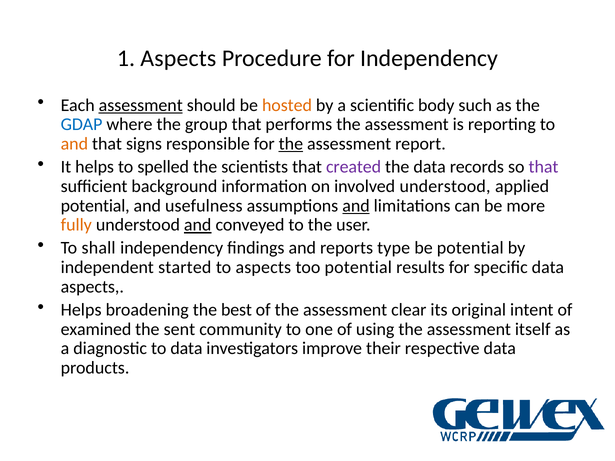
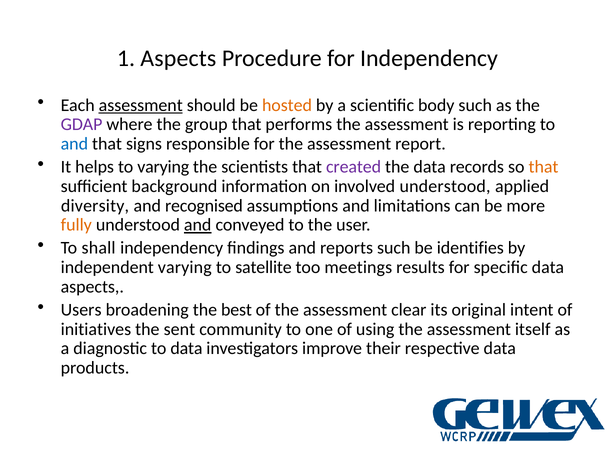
GDAP colour: blue -> purple
and at (74, 144) colour: orange -> blue
the at (291, 144) underline: present -> none
to spelled: spelled -> varying
that at (544, 167) colour: purple -> orange
potential at (95, 206): potential -> diversity
usefulness: usefulness -> recognised
and at (356, 206) underline: present -> none
reports type: type -> such
be potential: potential -> identifies
independent started: started -> varying
to aspects: aspects -> satellite
too potential: potential -> meetings
Helps at (81, 310): Helps -> Users
examined: examined -> initiatives
